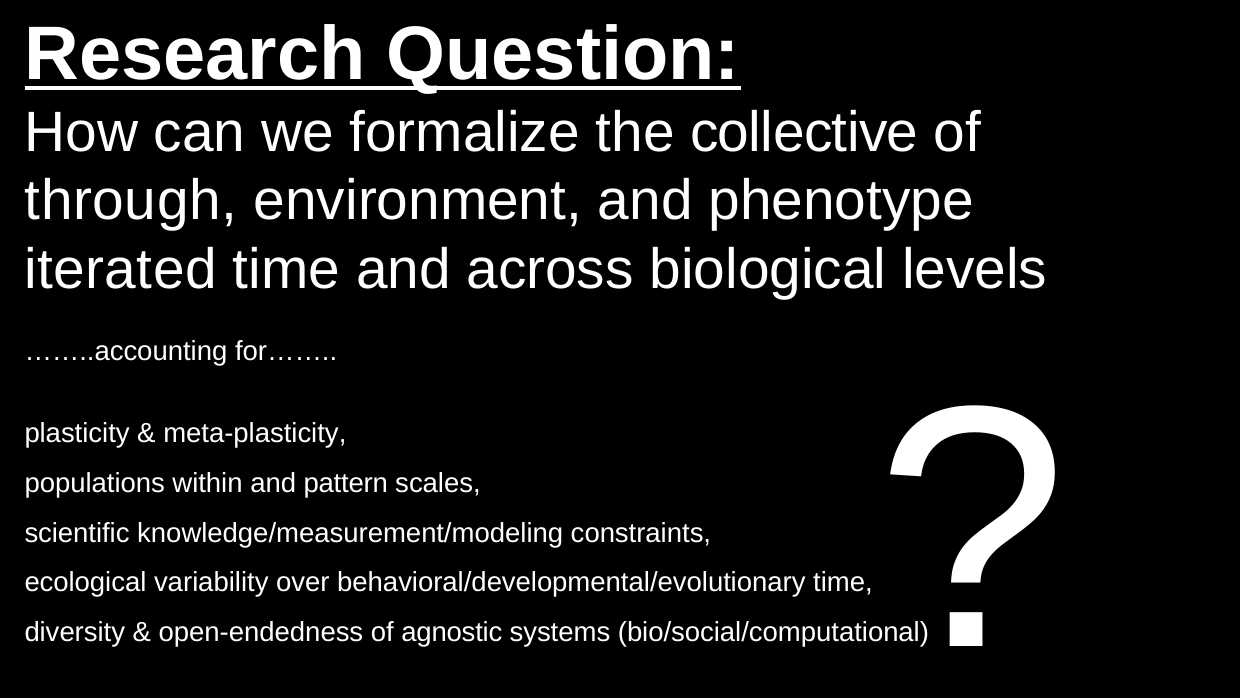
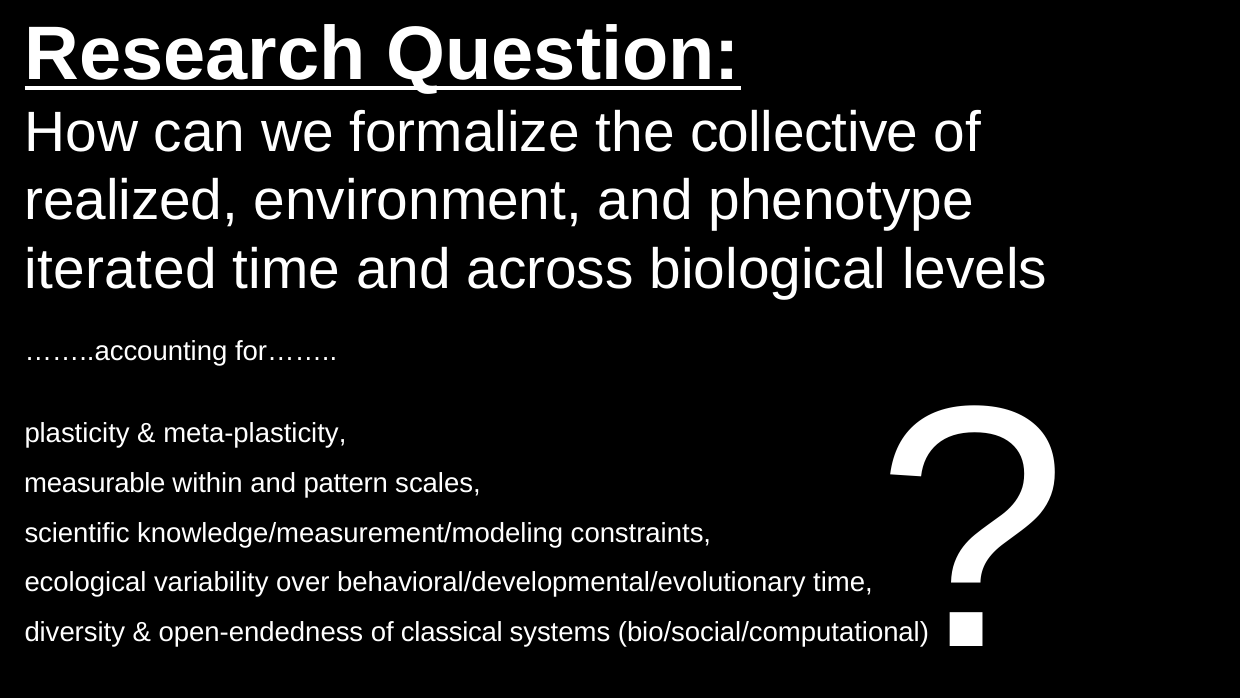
through: through -> realized
populations: populations -> measurable
agnostic: agnostic -> classical
